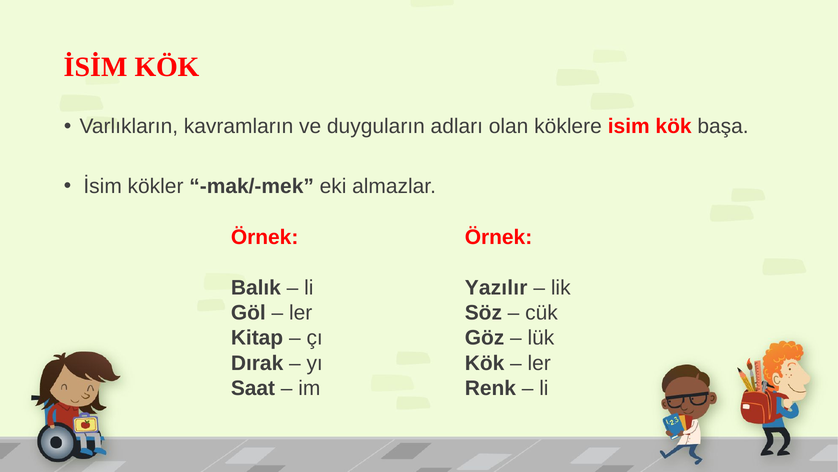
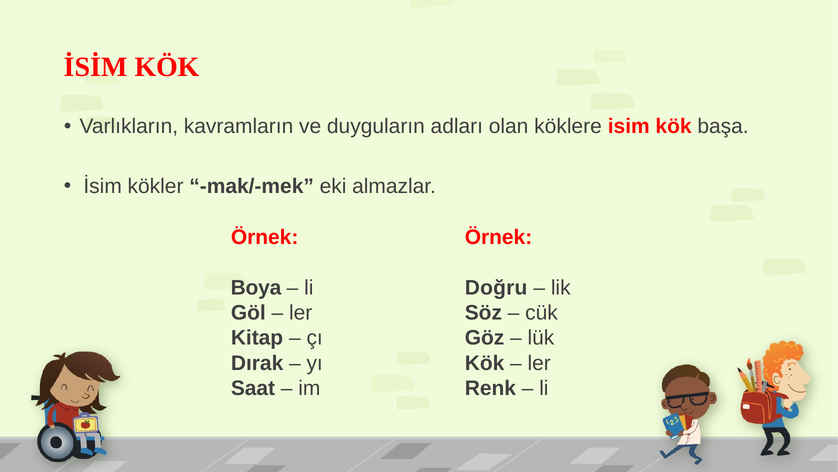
Balık: Balık -> Boya
Yazılır: Yazılır -> Doğru
